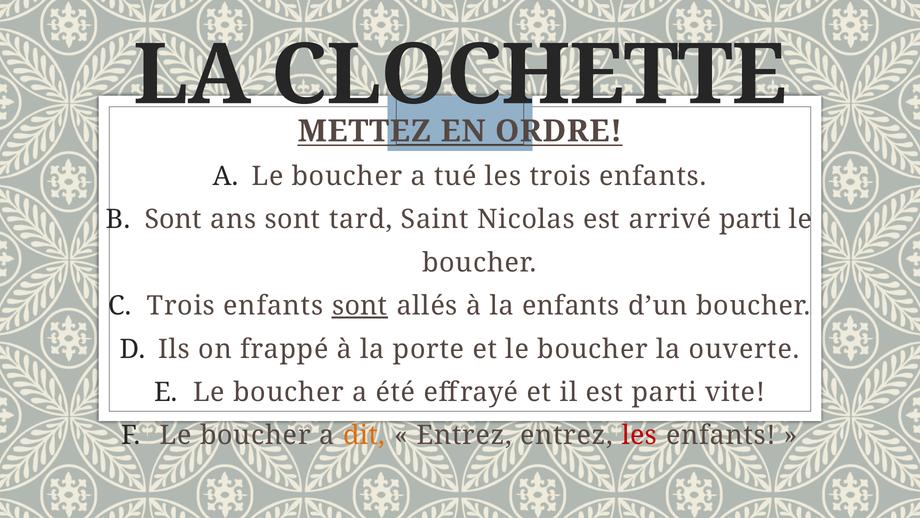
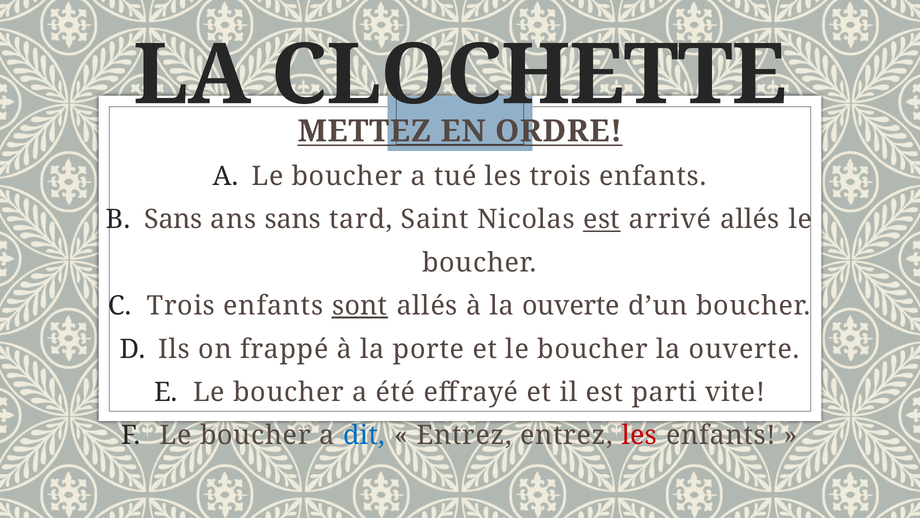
Sont at (173, 219): Sont -> Sans
ans sont: sont -> sans
est at (602, 219) underline: none -> present
arrivé parti: parti -> allés
à la enfants: enfants -> ouverte
dit colour: orange -> blue
